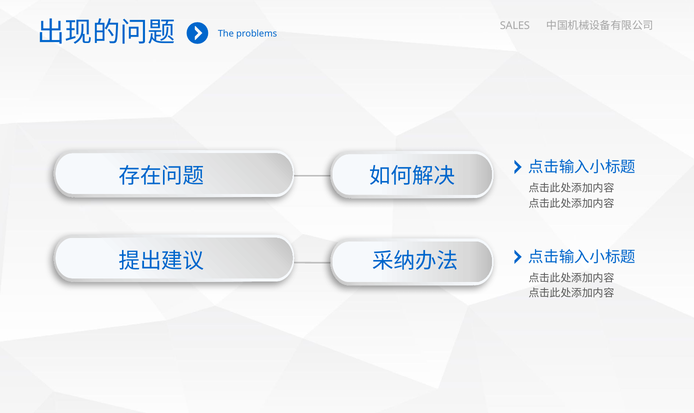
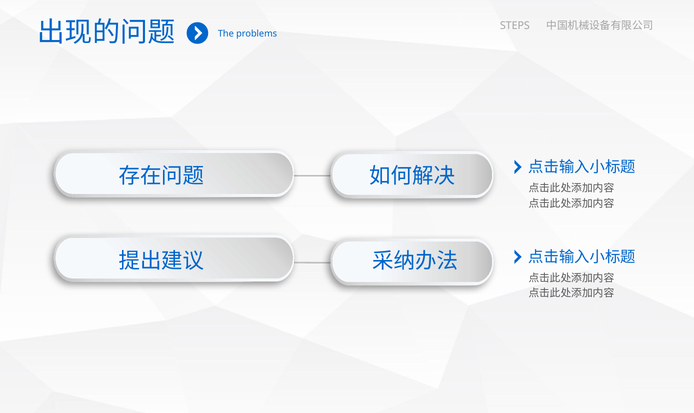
SALES: SALES -> STEPS
